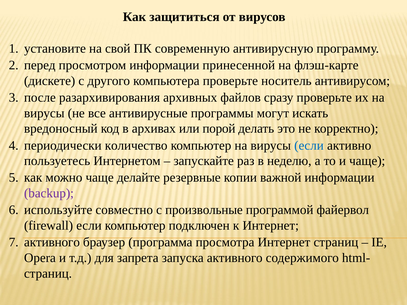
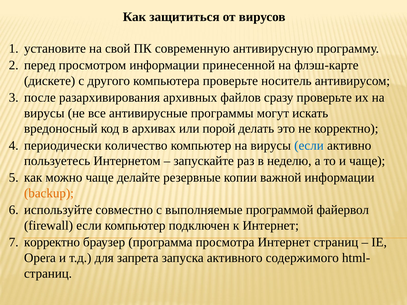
backup colour: purple -> orange
произвольные: произвольные -> выполняемые
активного at (52, 242): активного -> корректно
